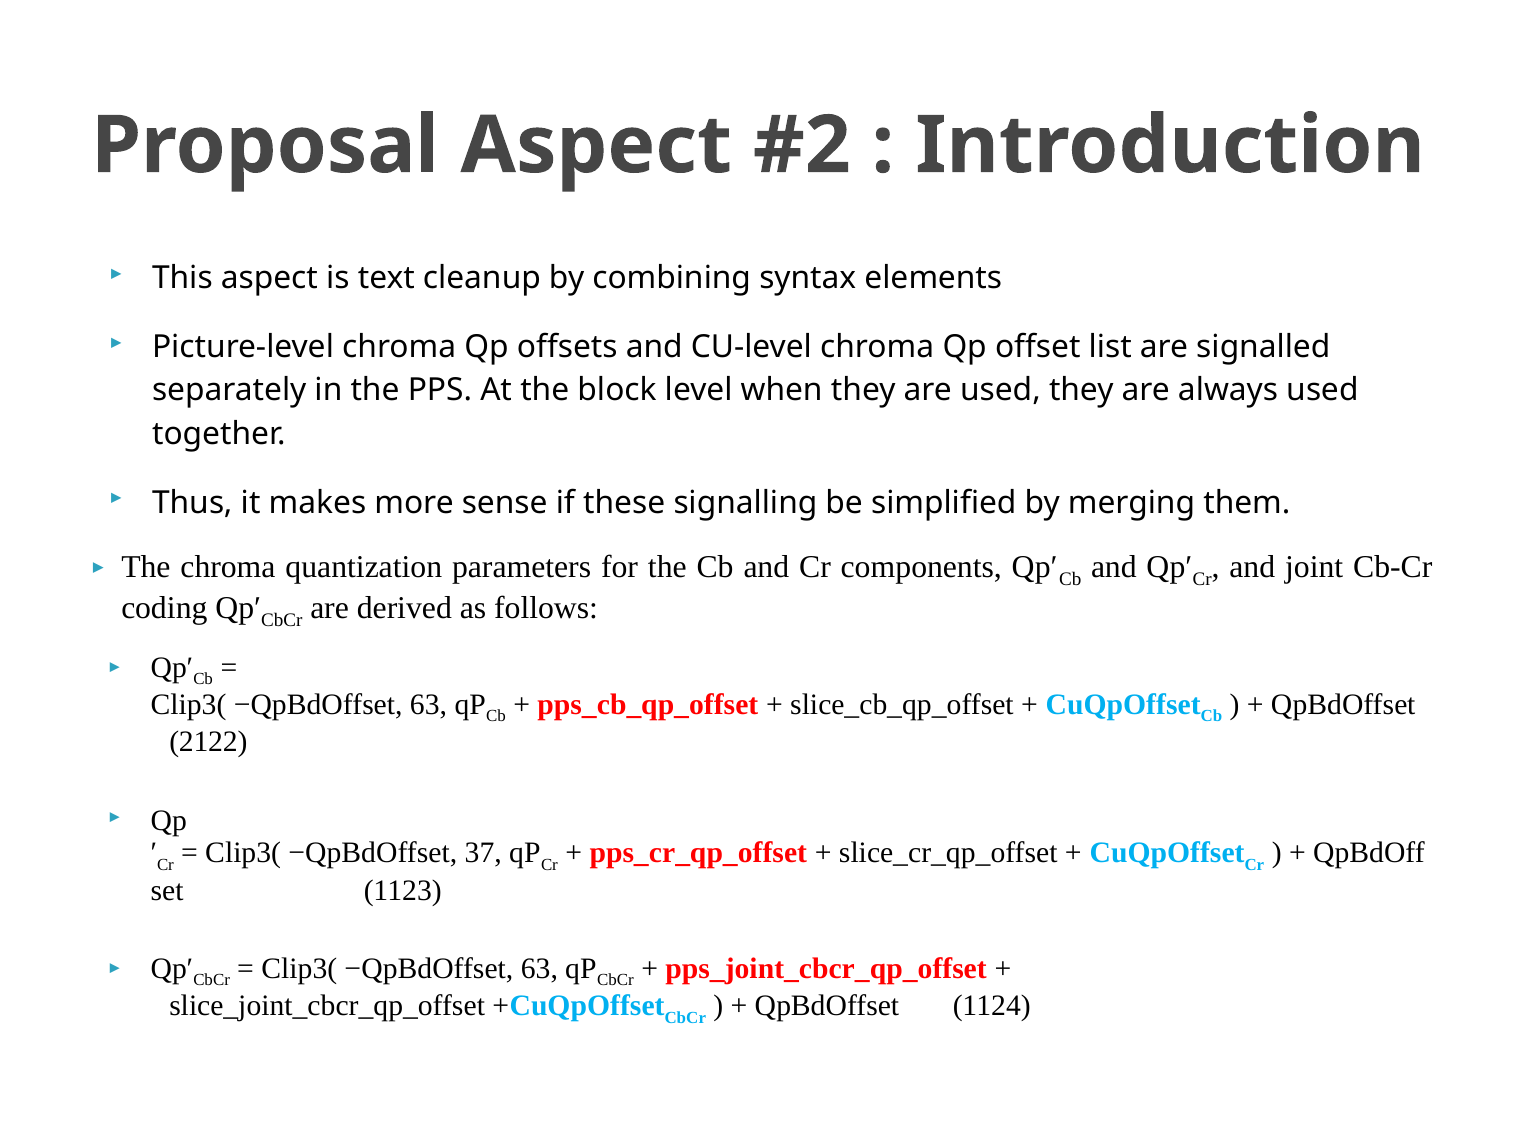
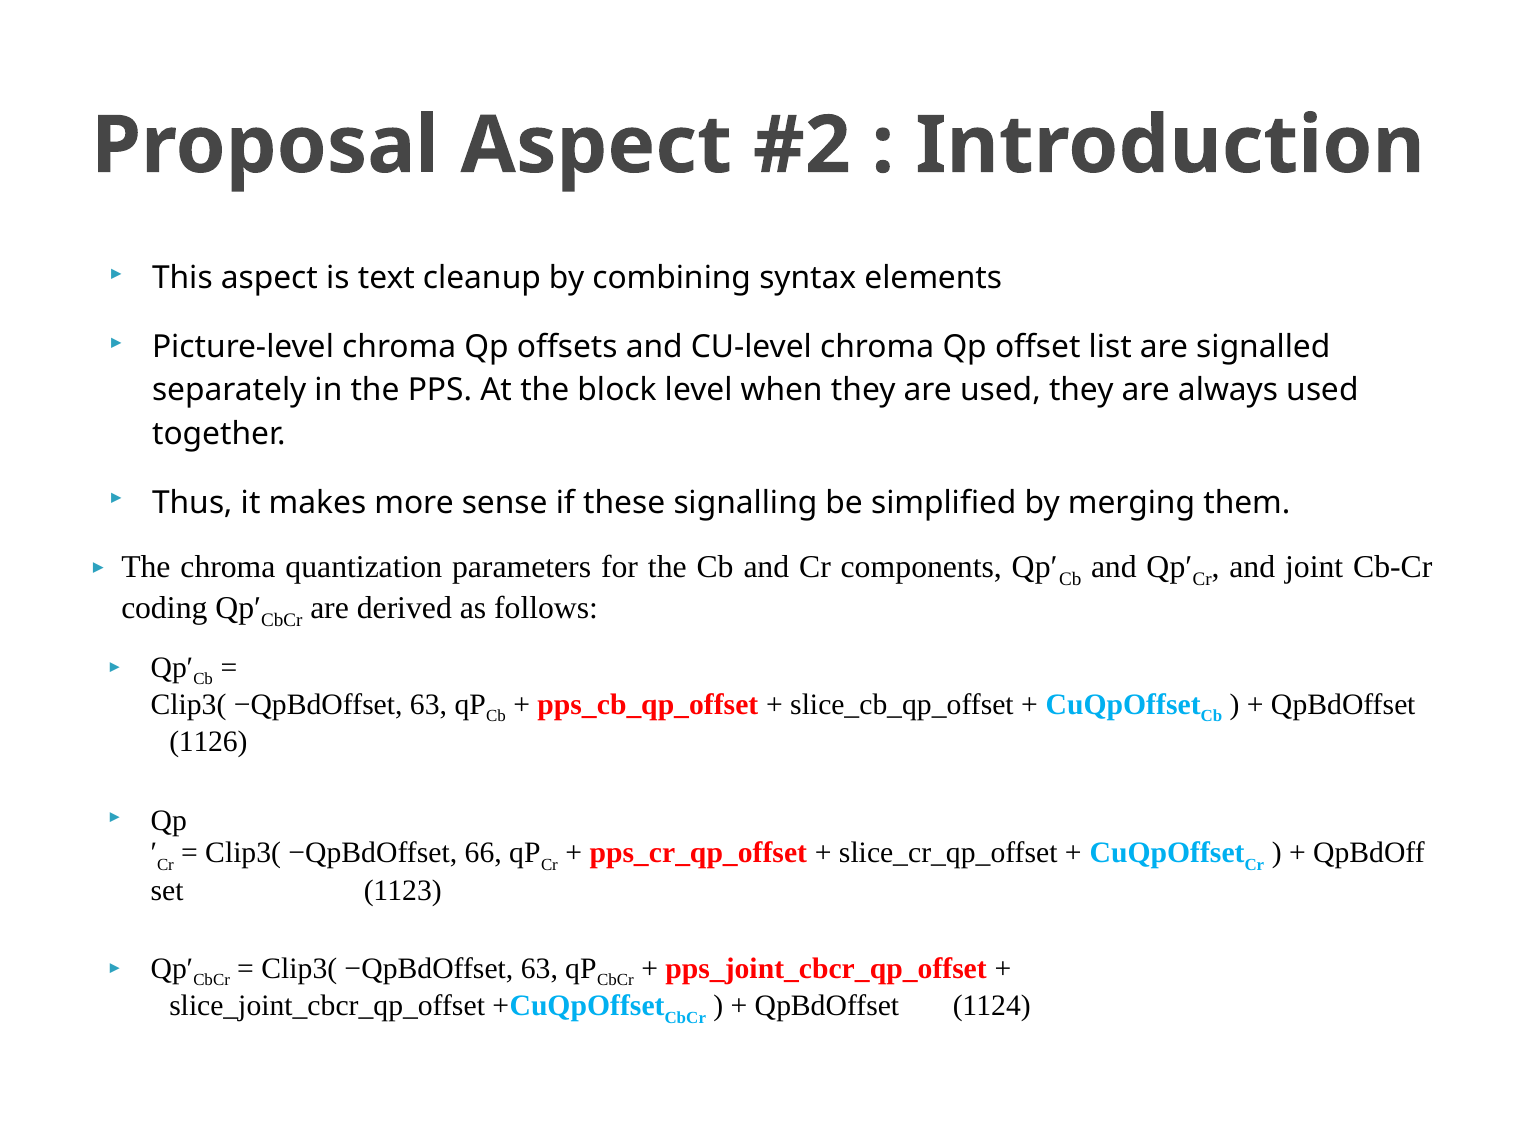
2122: 2122 -> 1126
37: 37 -> 66
